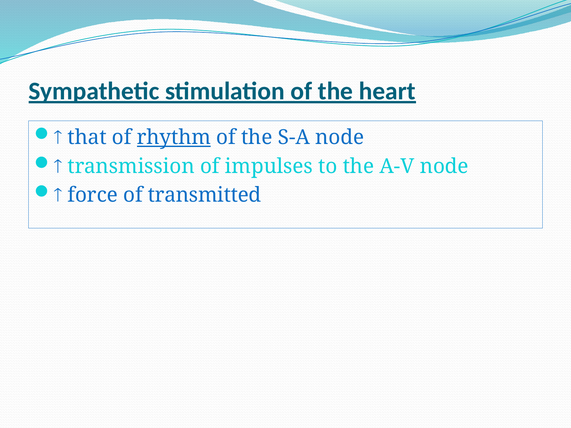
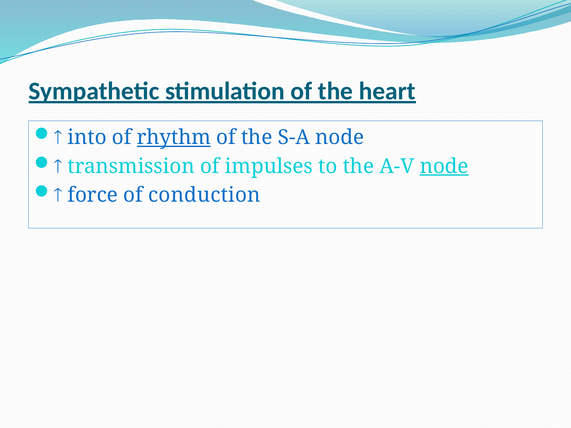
that: that -> into
node at (444, 166) underline: none -> present
transmitted: transmitted -> conduction
